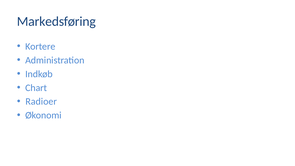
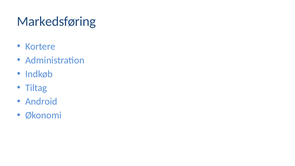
Chart: Chart -> Tiltag
Radioer: Radioer -> Android
